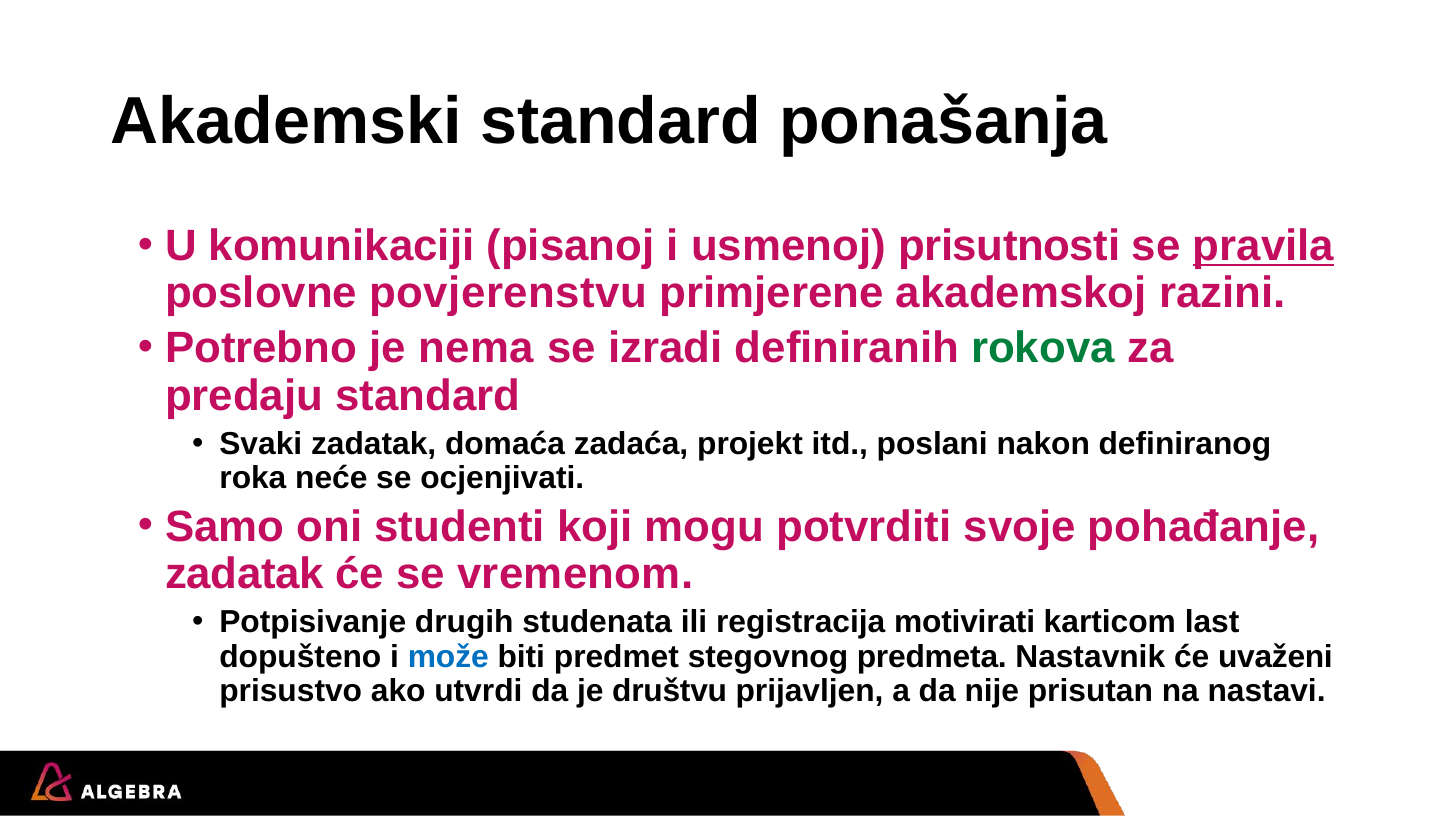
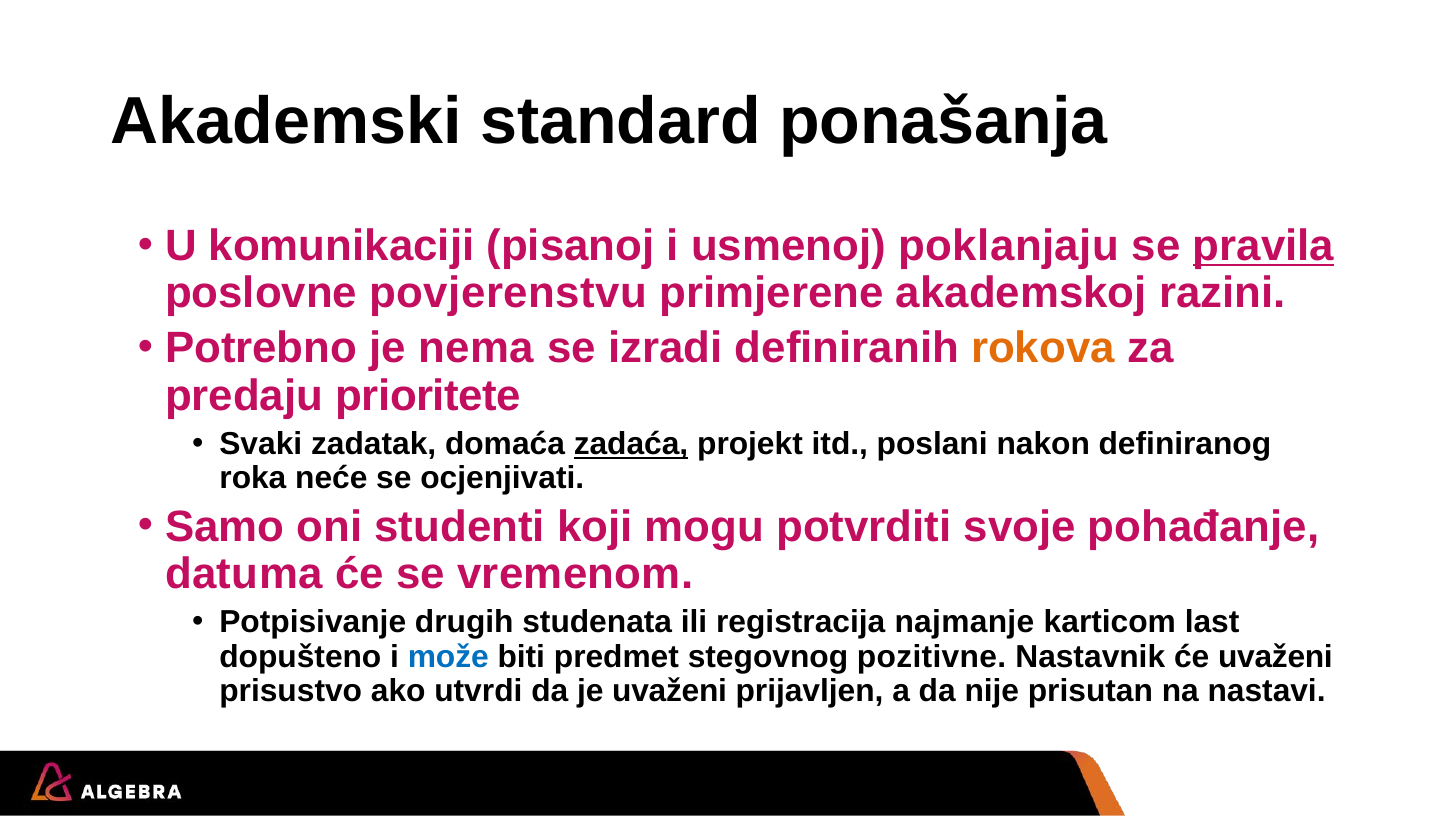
prisutnosti: prisutnosti -> poklanjaju
rokova colour: green -> orange
predaju standard: standard -> prioritete
zadaća underline: none -> present
zadatak at (244, 574): zadatak -> datuma
motivirati: motivirati -> najmanje
predmeta: predmeta -> pozitivne
je društvu: društvu -> uvaženi
